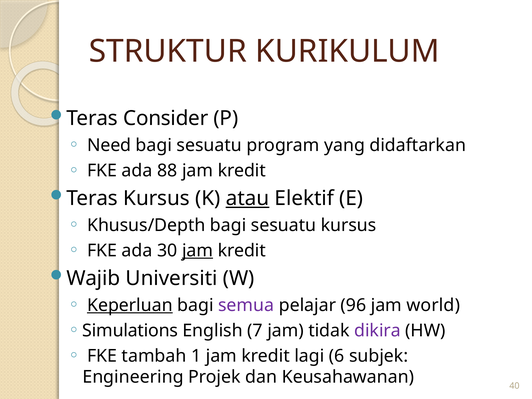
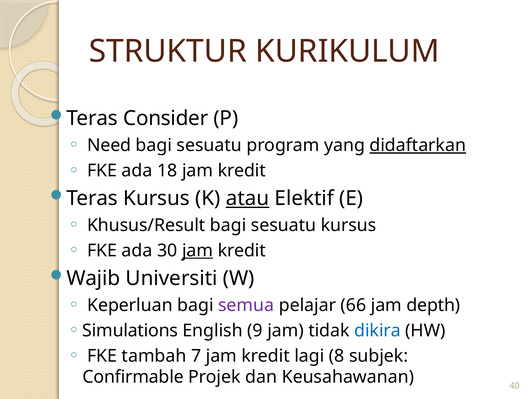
didaftarkan underline: none -> present
88: 88 -> 18
Khusus/Depth: Khusus/Depth -> Khusus/Result
Keperluan underline: present -> none
96: 96 -> 66
world: world -> depth
7: 7 -> 9
dikira colour: purple -> blue
1: 1 -> 7
6: 6 -> 8
Engineering: Engineering -> Confirmable
